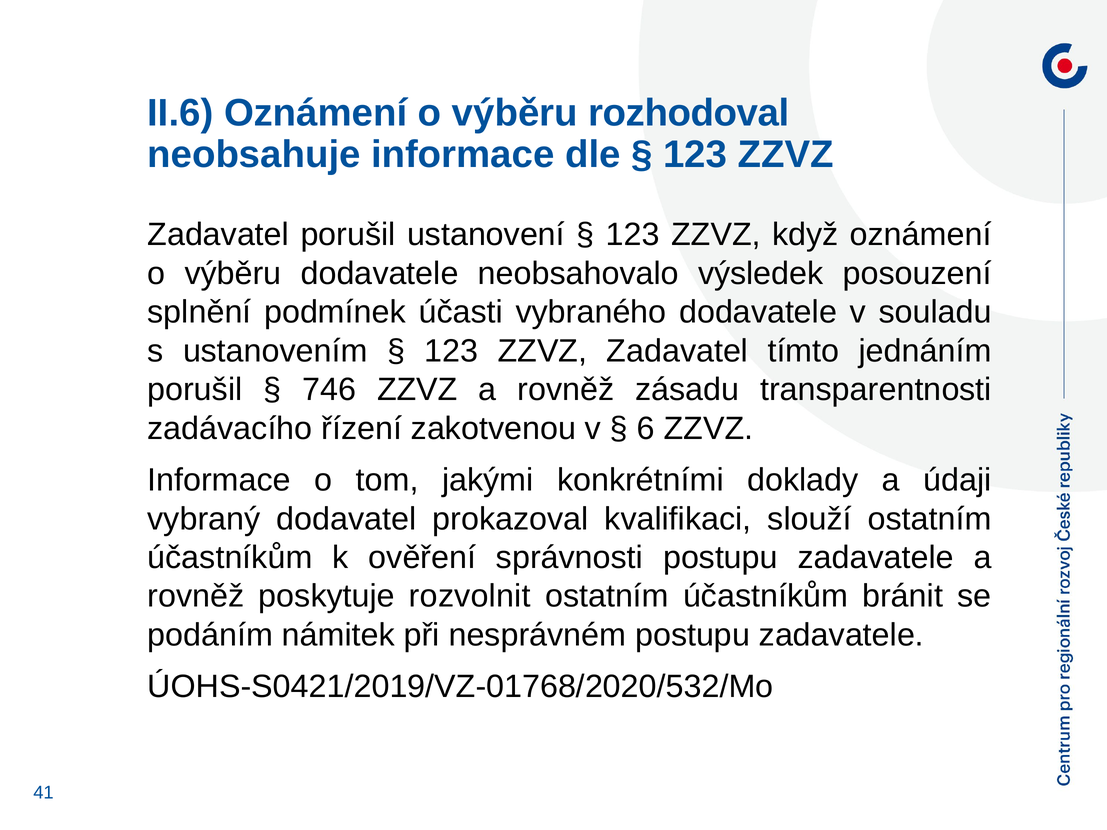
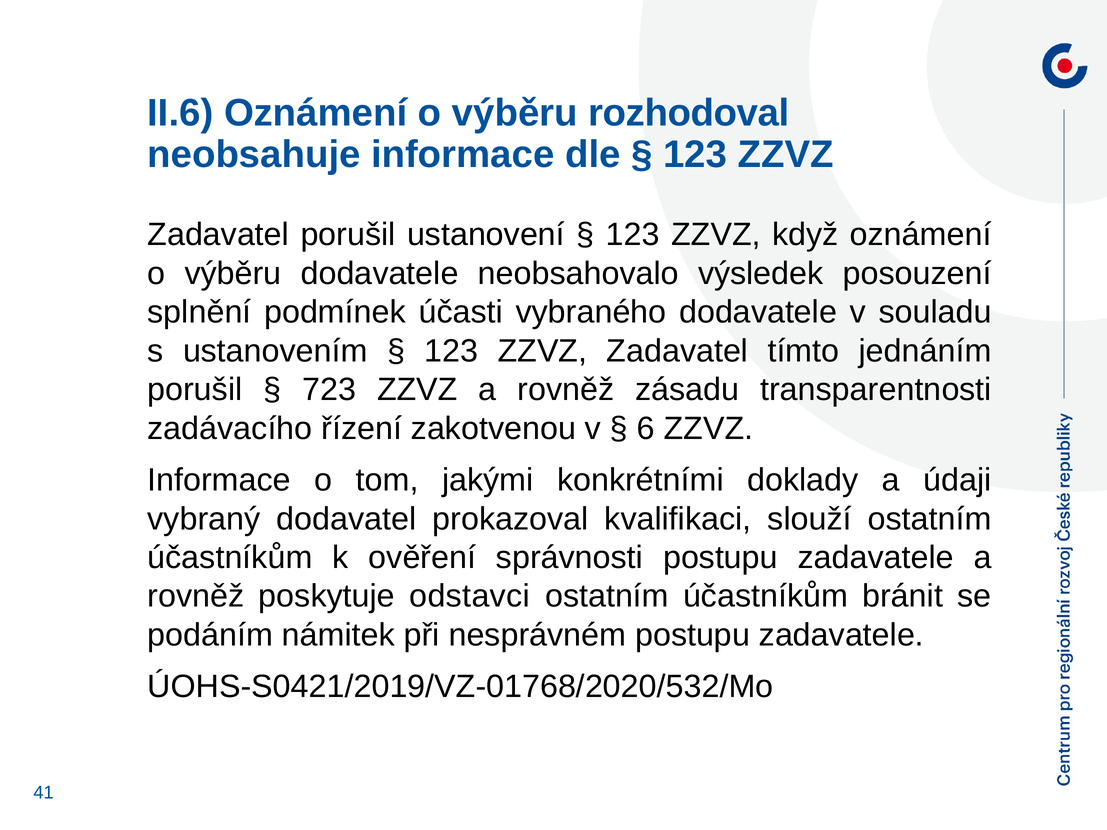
746: 746 -> 723
rozvolnit: rozvolnit -> odstavci
